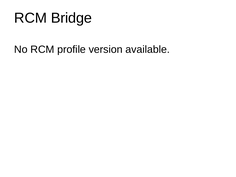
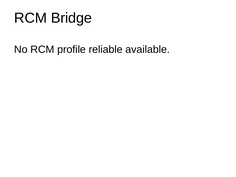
version: version -> reliable
